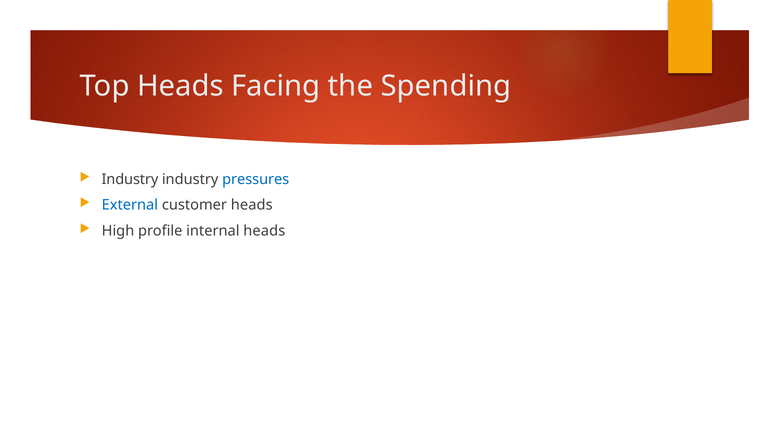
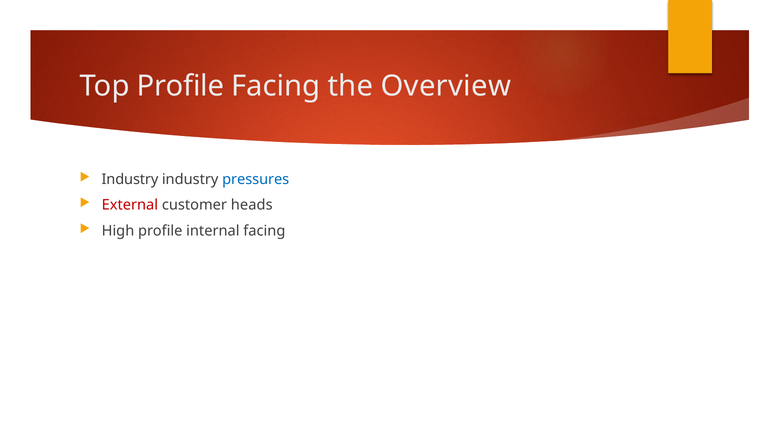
Top Heads: Heads -> Profile
Spending: Spending -> Overview
External colour: blue -> red
internal heads: heads -> facing
